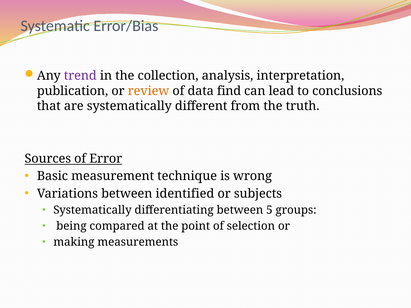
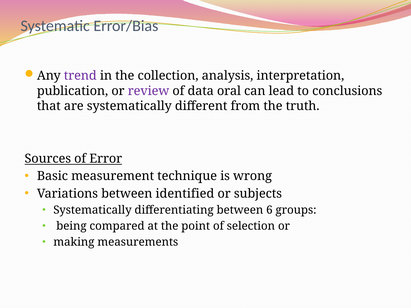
review colour: orange -> purple
find: find -> oral
5: 5 -> 6
